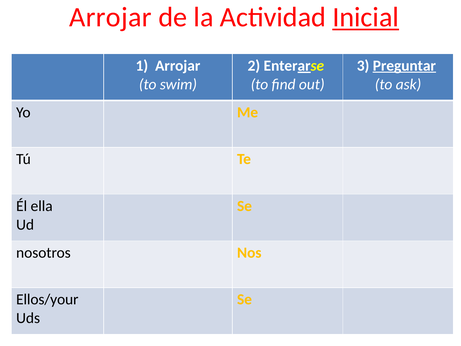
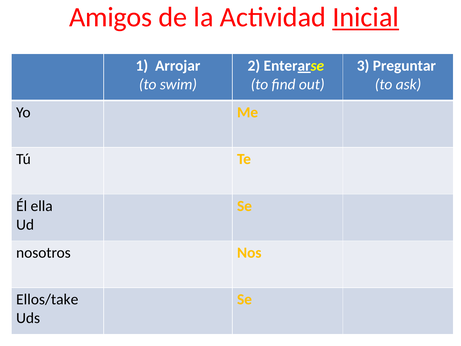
Arrojar at (110, 17): Arrojar -> Amigos
Preguntar underline: present -> none
Ellos/your: Ellos/your -> Ellos/take
